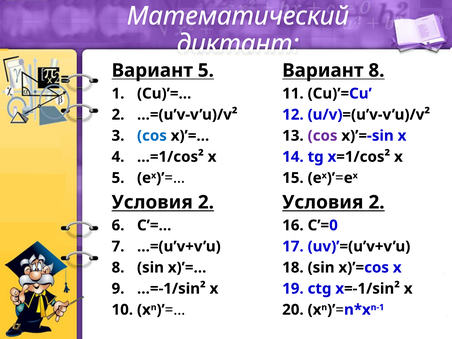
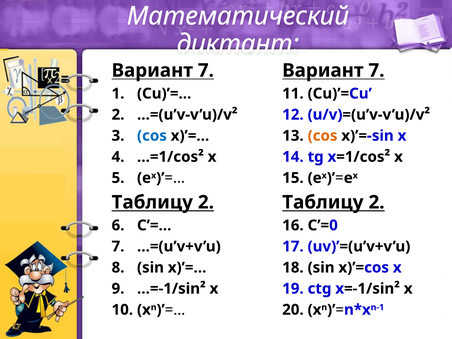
5 at (206, 70): 5 -> 7
8 at (376, 70): 8 -> 7
cos at (323, 136) colour: purple -> orange
Условия at (152, 202): Условия -> Таблицу
Условия at (323, 202): Условия -> Таблицу
